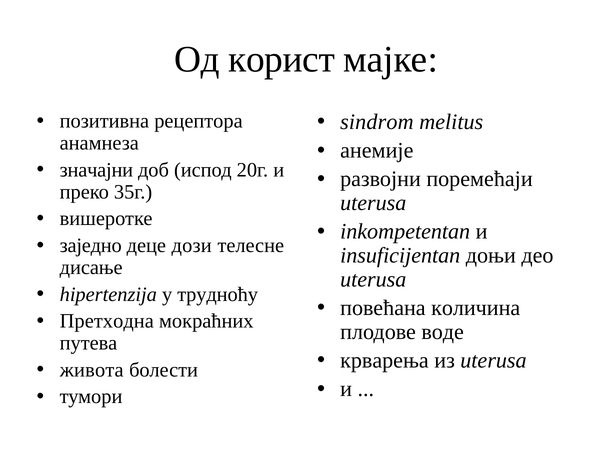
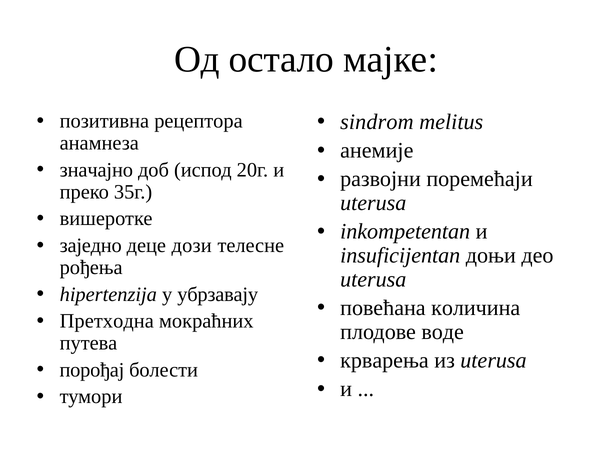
корист: корист -> остало
значајни: значајни -> значајно
дисање: дисање -> рођења
трудноћу: трудноћу -> убрзавају
живота: живота -> порођај
